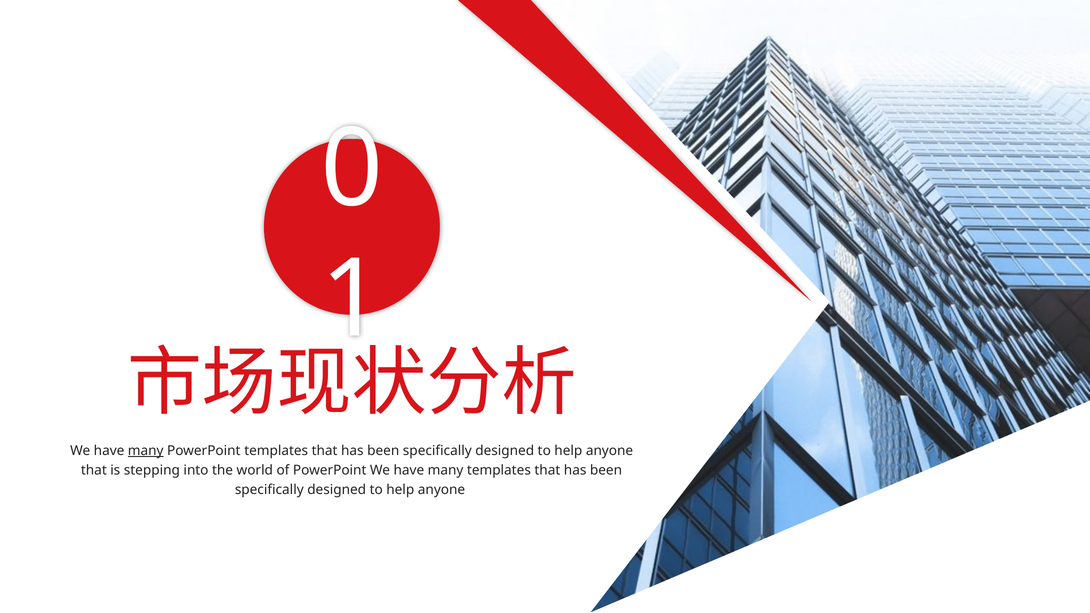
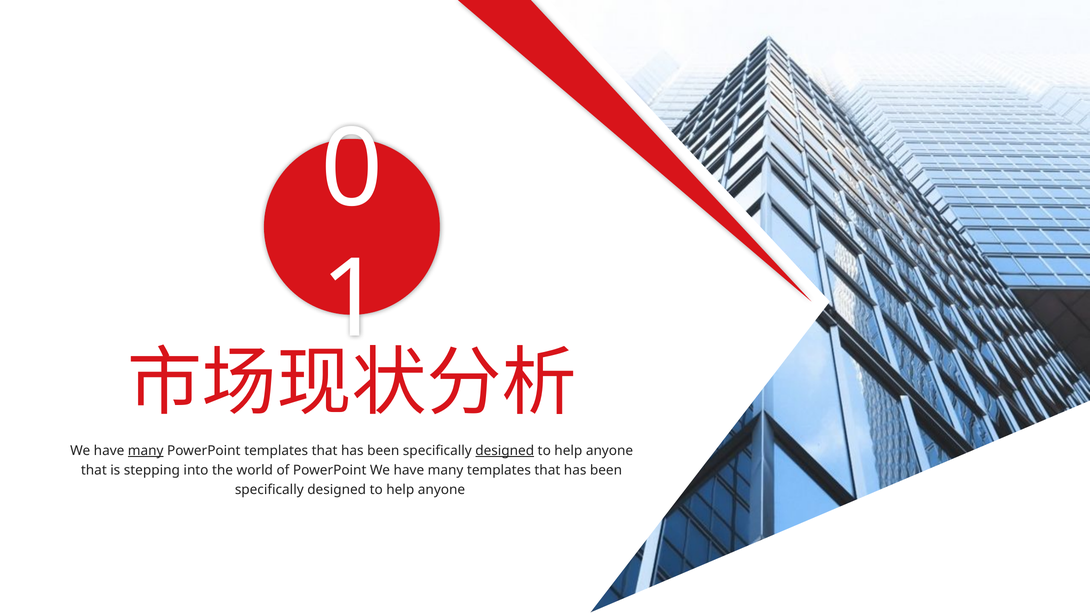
designed at (505, 451) underline: none -> present
